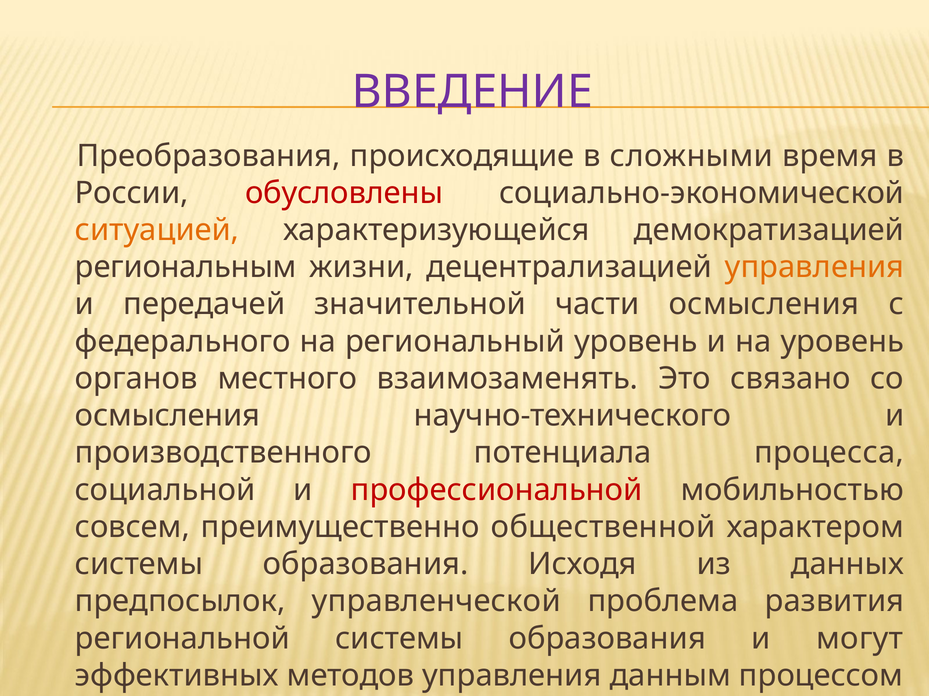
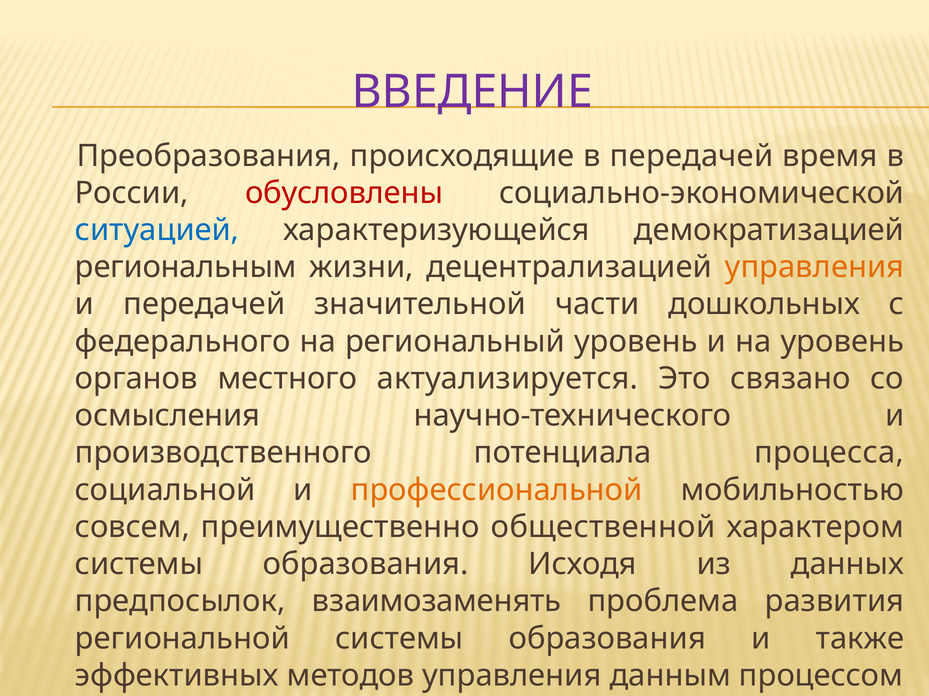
в сложными: сложными -> передачей
ситуацией colour: orange -> blue
части осмысления: осмысления -> дошкольных
взаимозаменять: взаимозаменять -> актуализируется
профессиональной colour: red -> orange
управленческой: управленческой -> взаимозаменять
могут: могут -> также
